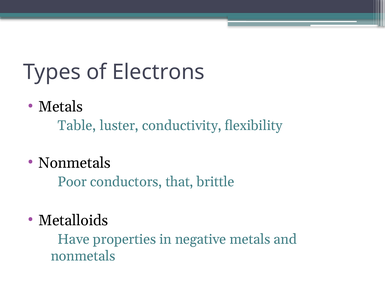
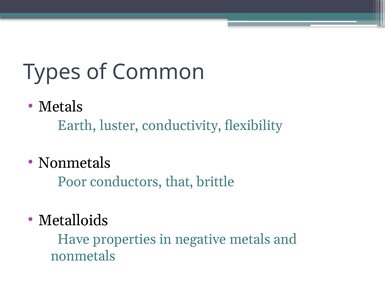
Electrons: Electrons -> Common
Table: Table -> Earth
